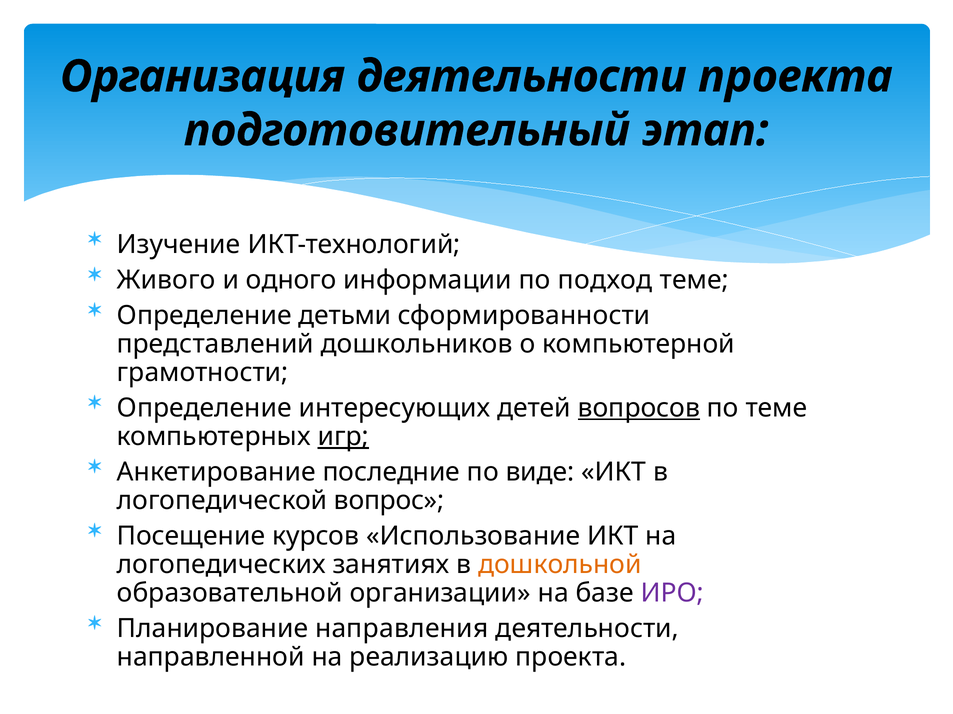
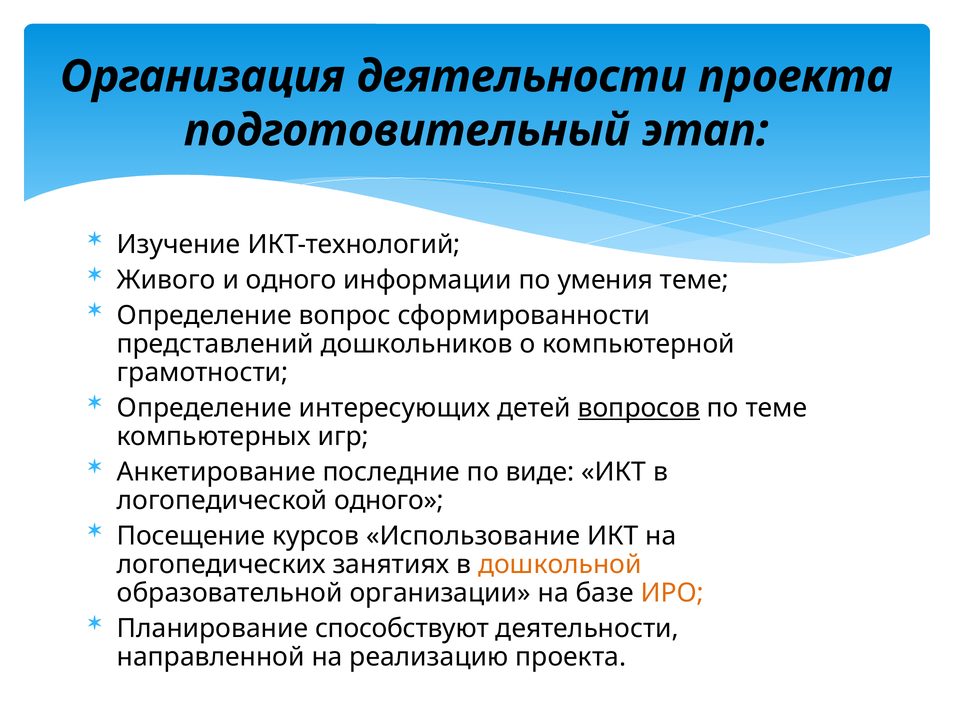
подход: подход -> умения
детьми: детьми -> вопрос
игр underline: present -> none
логопедической вопрос: вопрос -> одного
ИРО colour: purple -> orange
направления: направления -> способствуют
